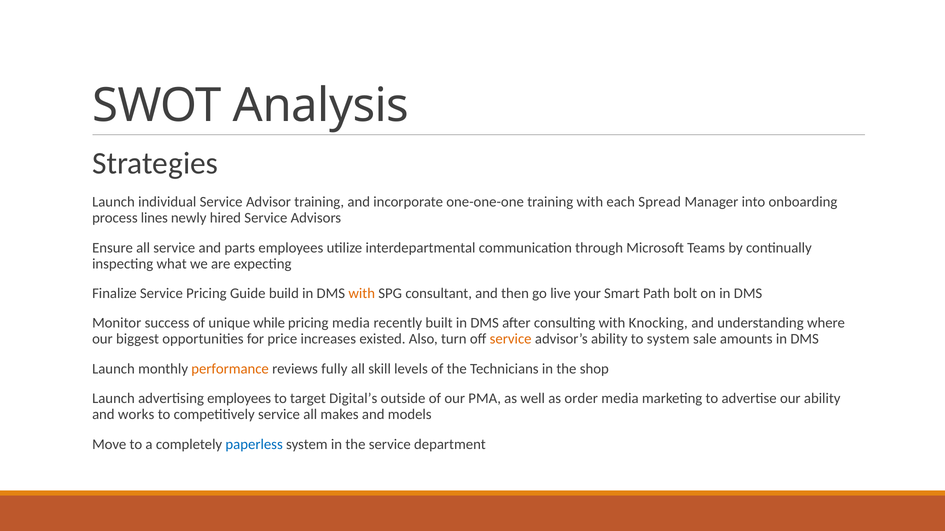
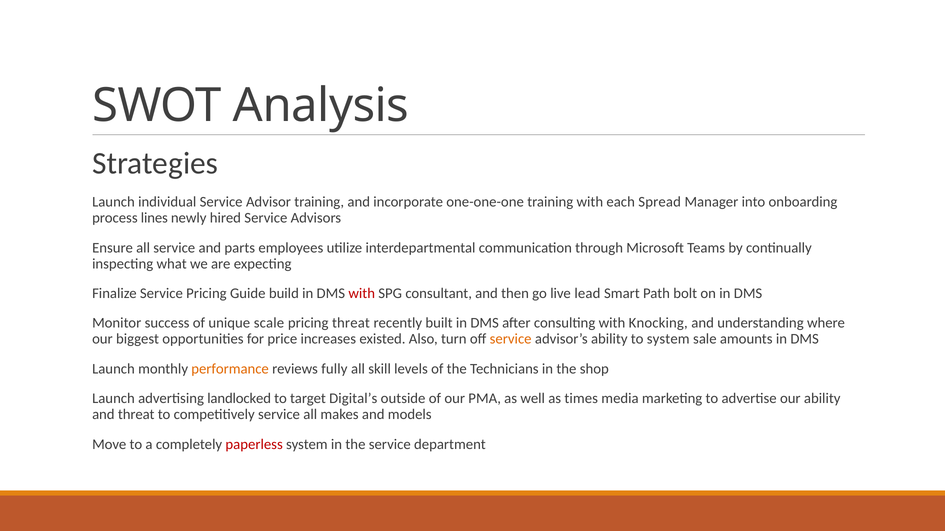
with at (362, 294) colour: orange -> red
your: your -> lead
while: while -> scale
pricing media: media -> threat
advertising employees: employees -> landlocked
order: order -> times
and works: works -> threat
paperless colour: blue -> red
